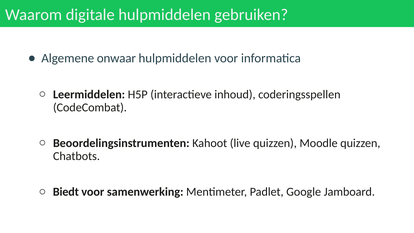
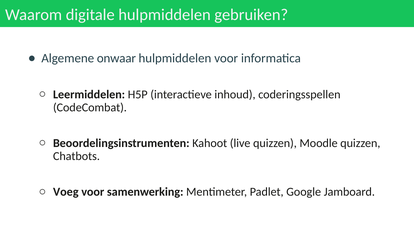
Biedt: Biedt -> Voeg
